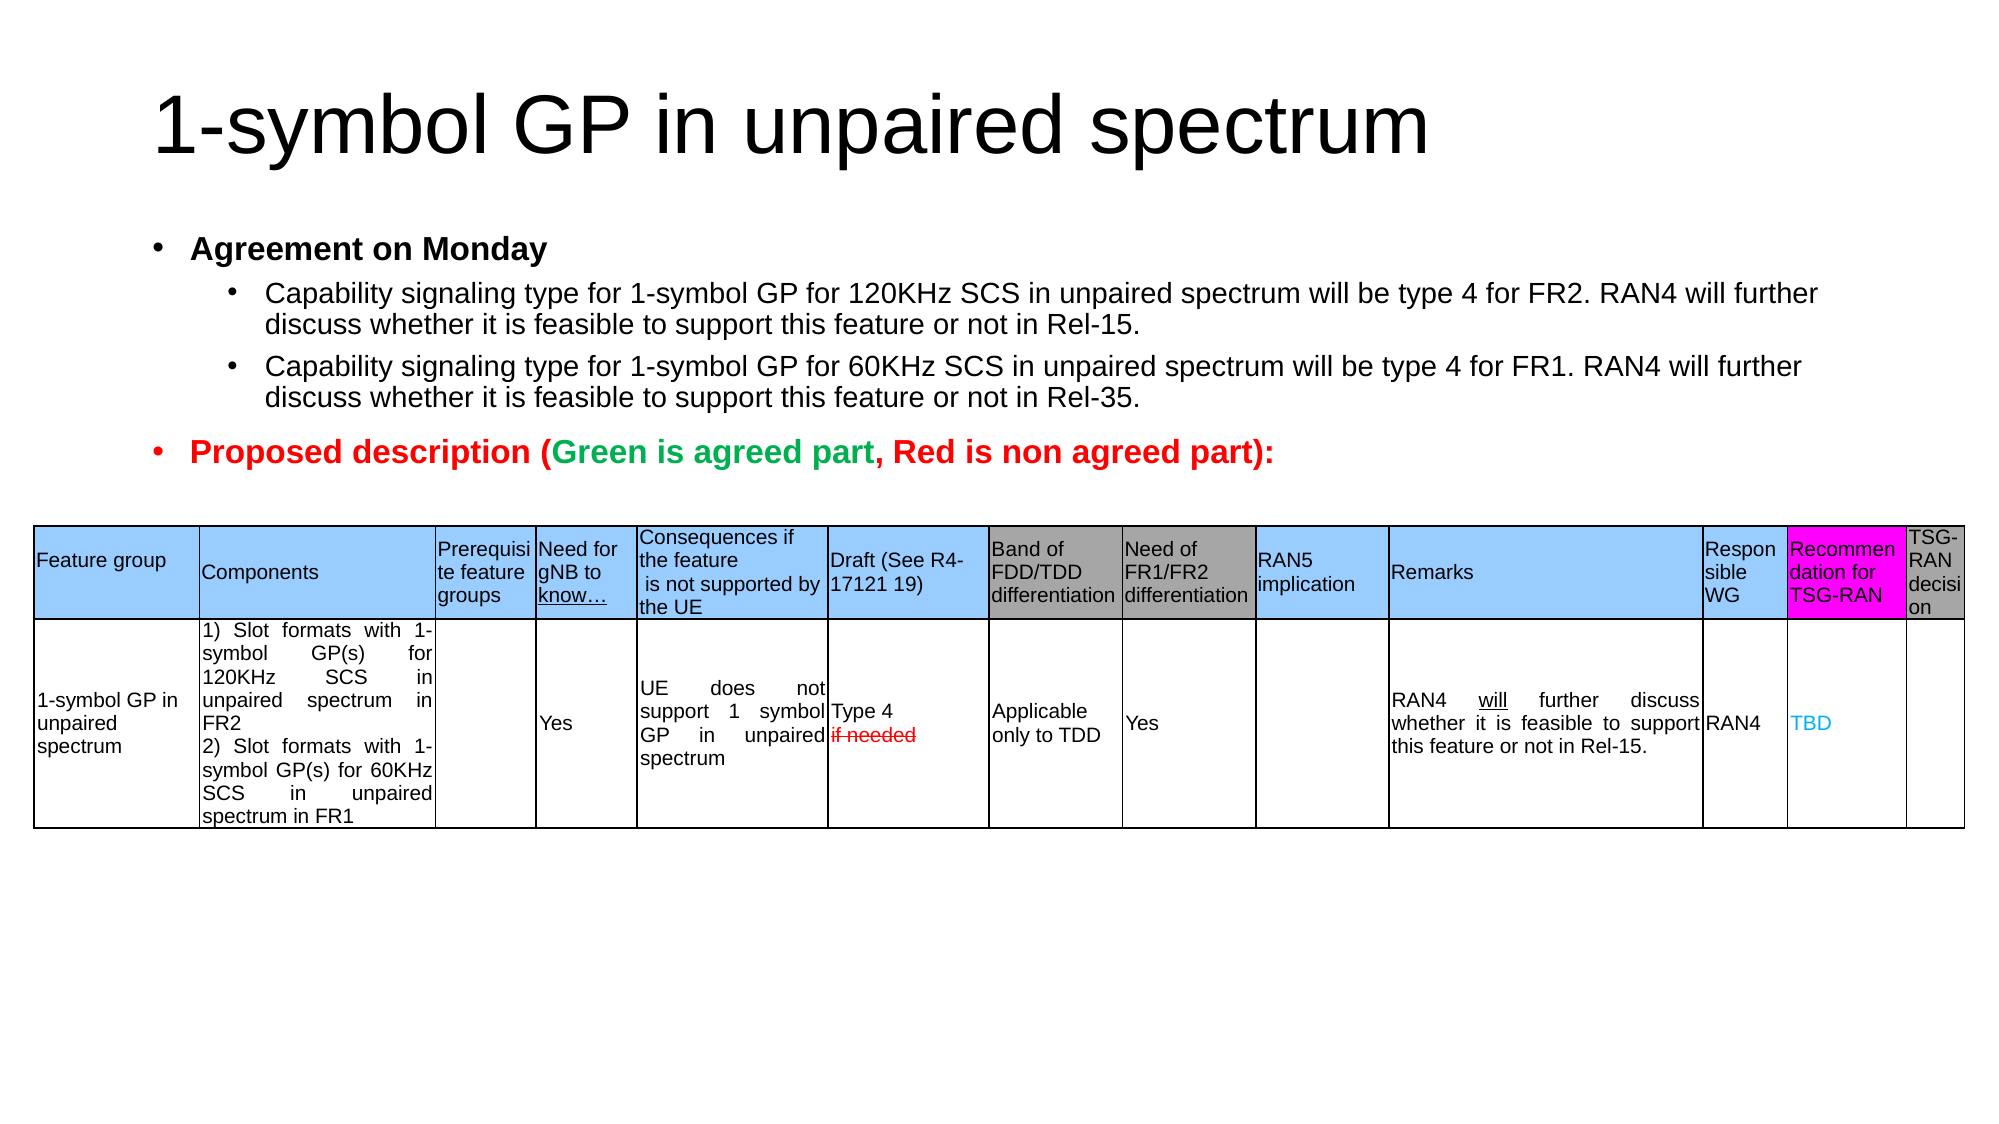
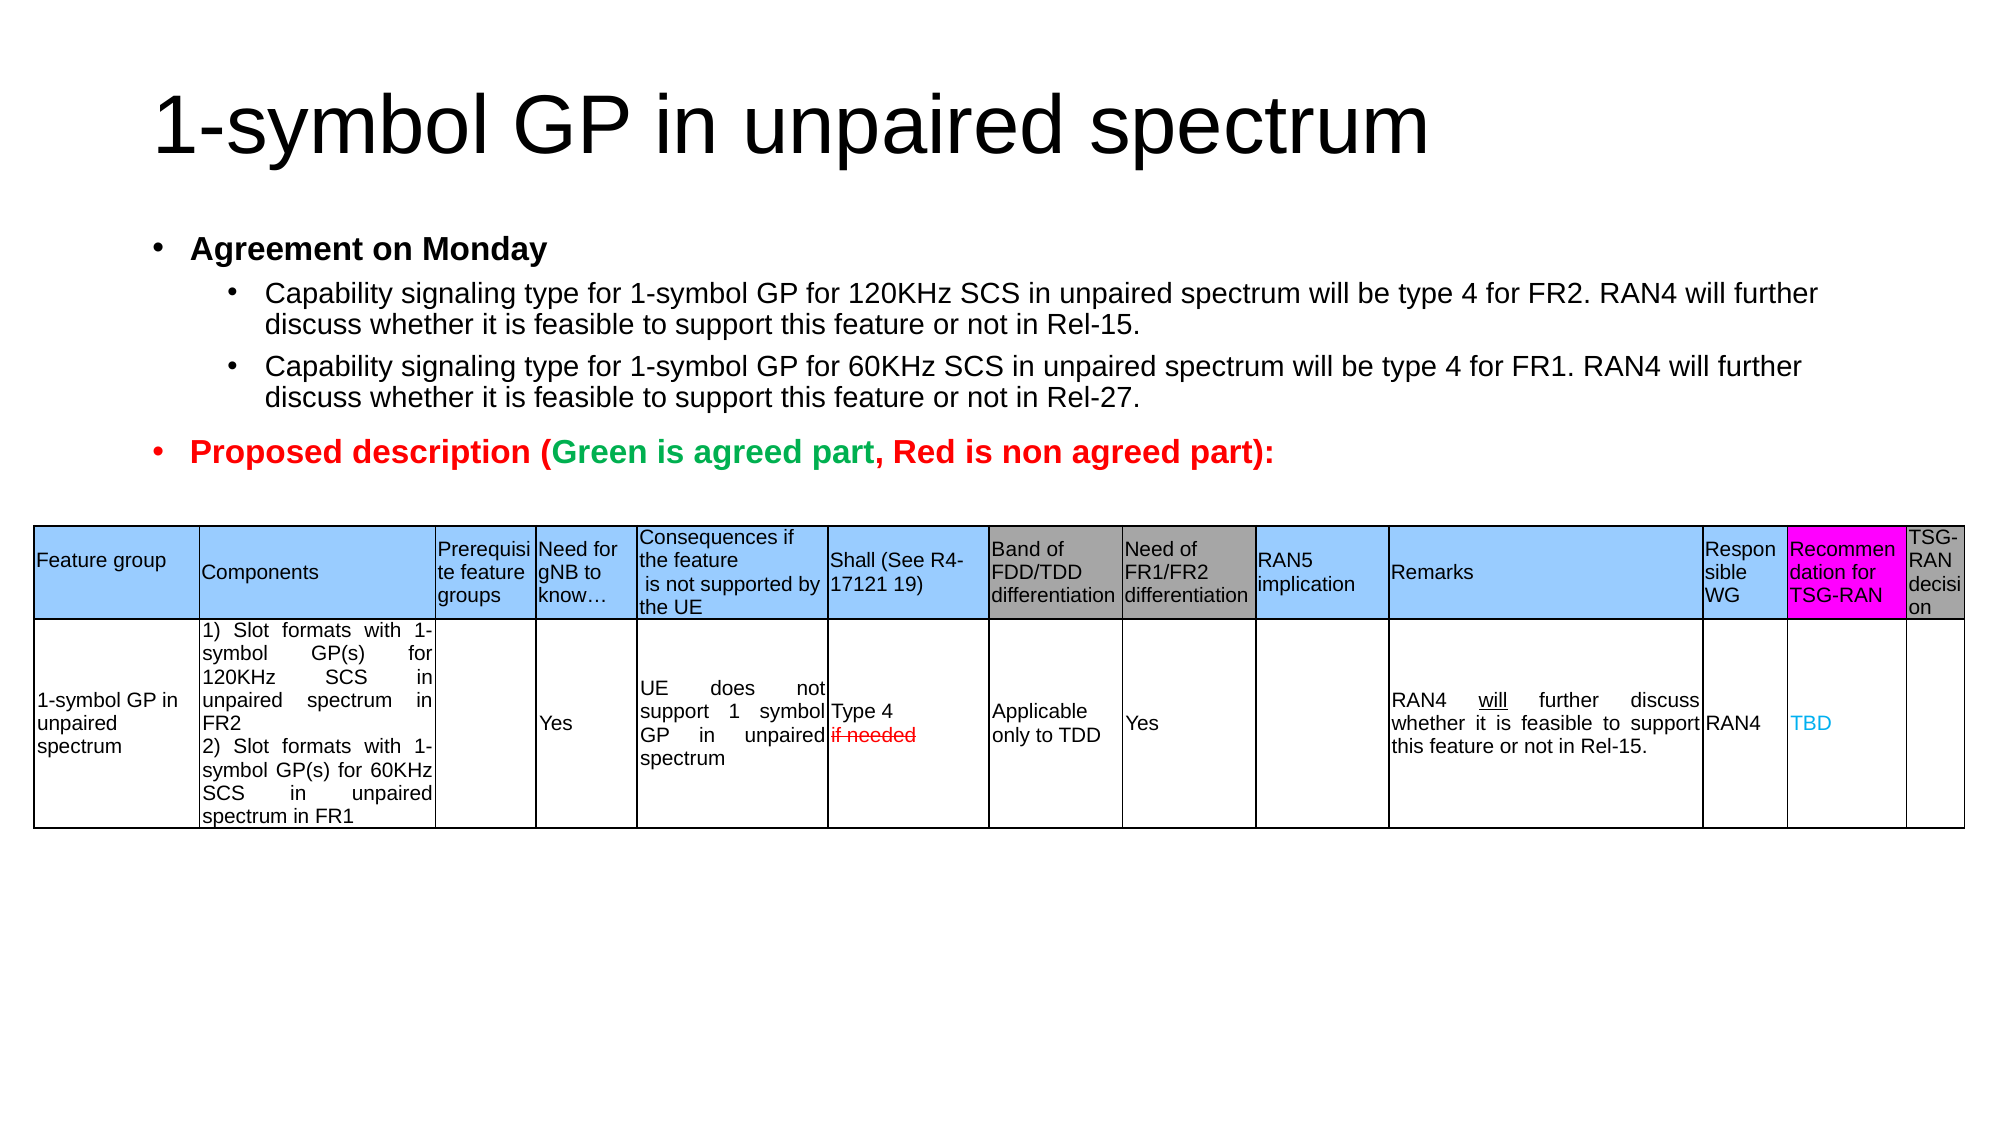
Rel-35: Rel-35 -> Rel-27
Draft: Draft -> Shall
know… underline: present -> none
